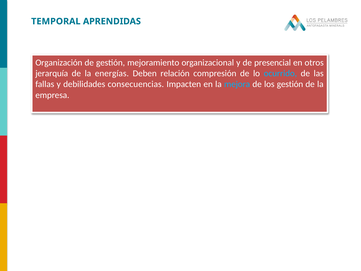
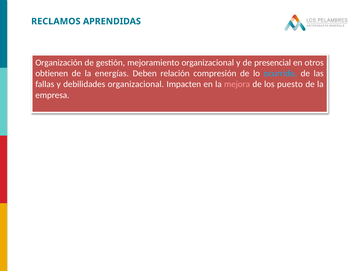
TEMPORAL: TEMPORAL -> RECLAMOS
jerarquía: jerarquía -> obtienen
debilidades consecuencias: consecuencias -> organizacional
mejora colour: light blue -> pink
los gestión: gestión -> puesto
